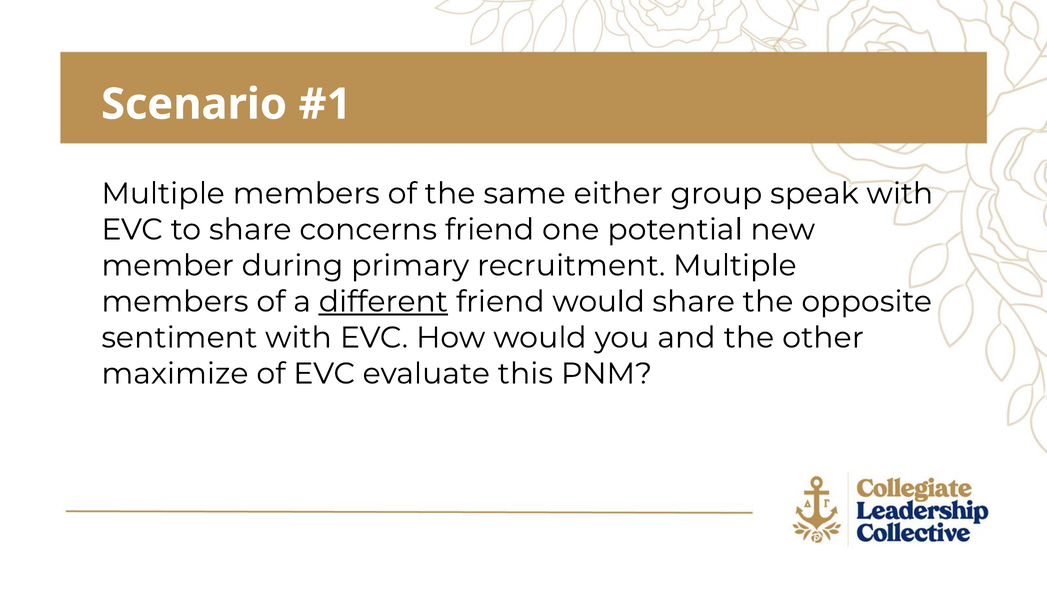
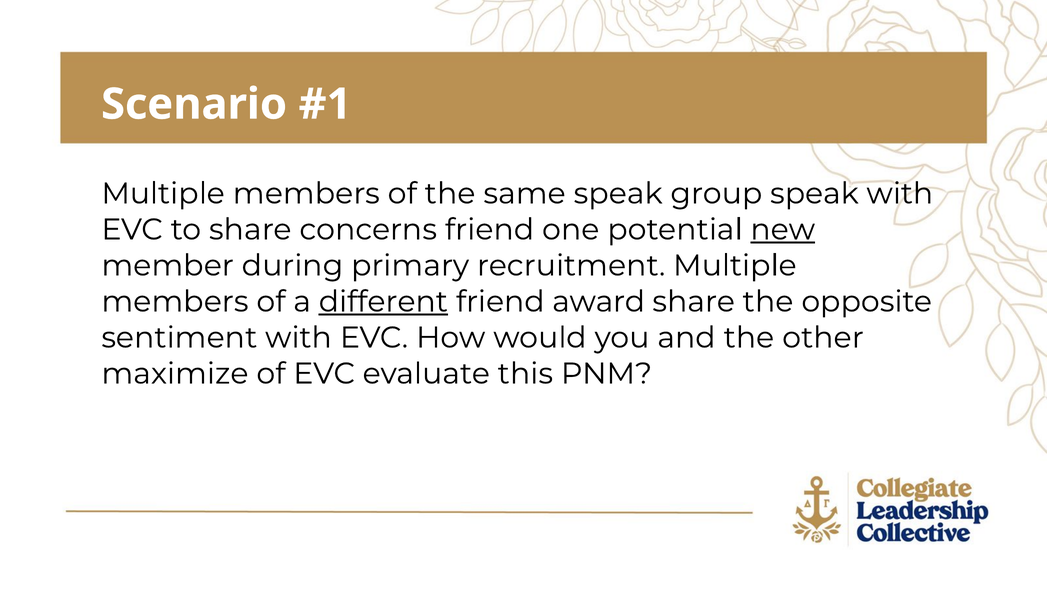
same either: either -> speak
new underline: none -> present
friend would: would -> award
